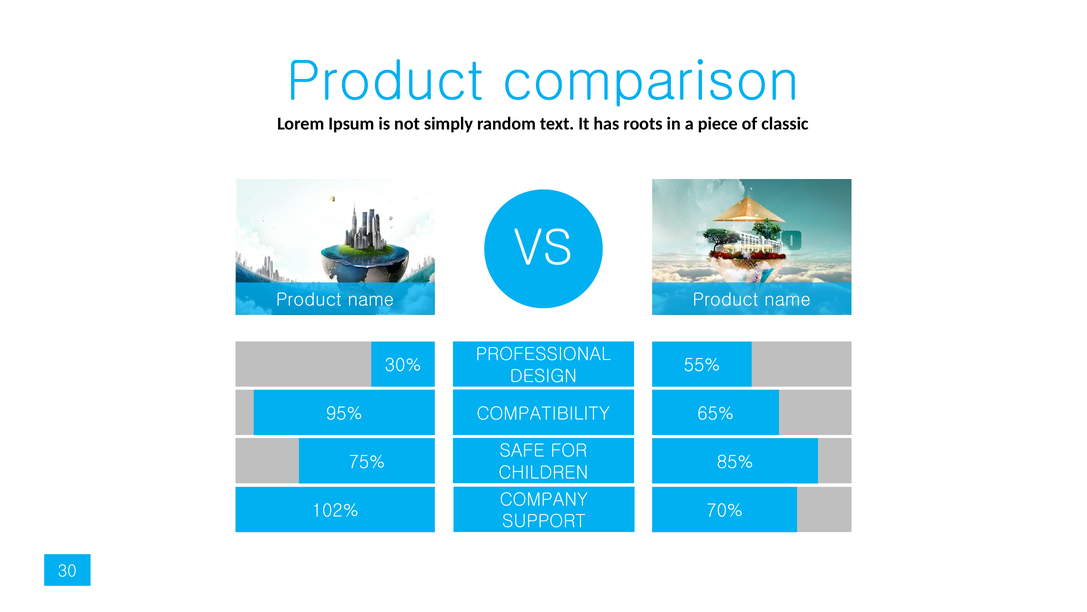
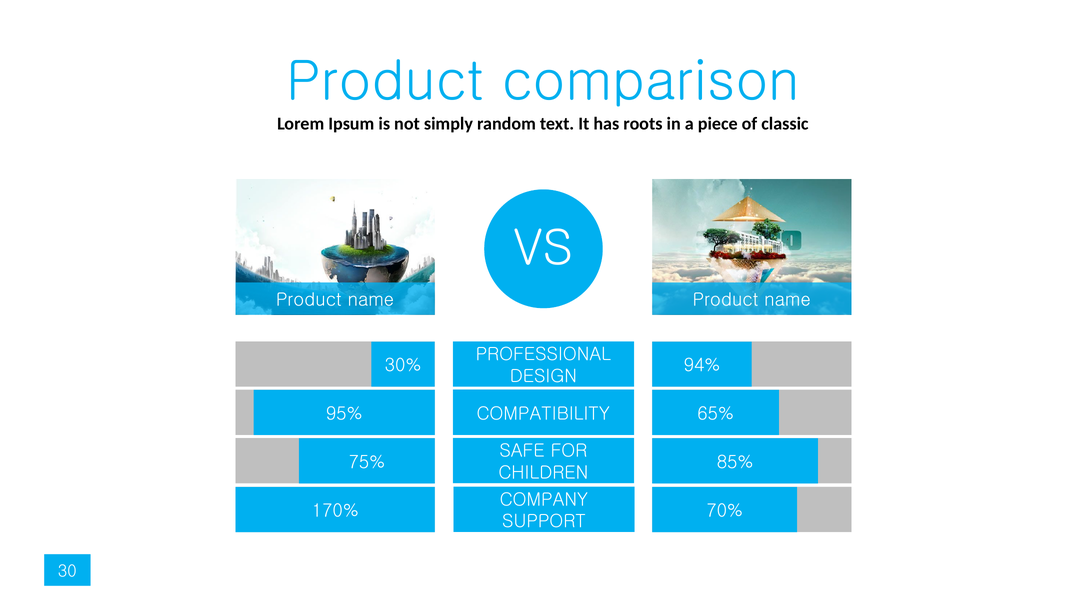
55%: 55% -> 94%
102%: 102% -> 170%
